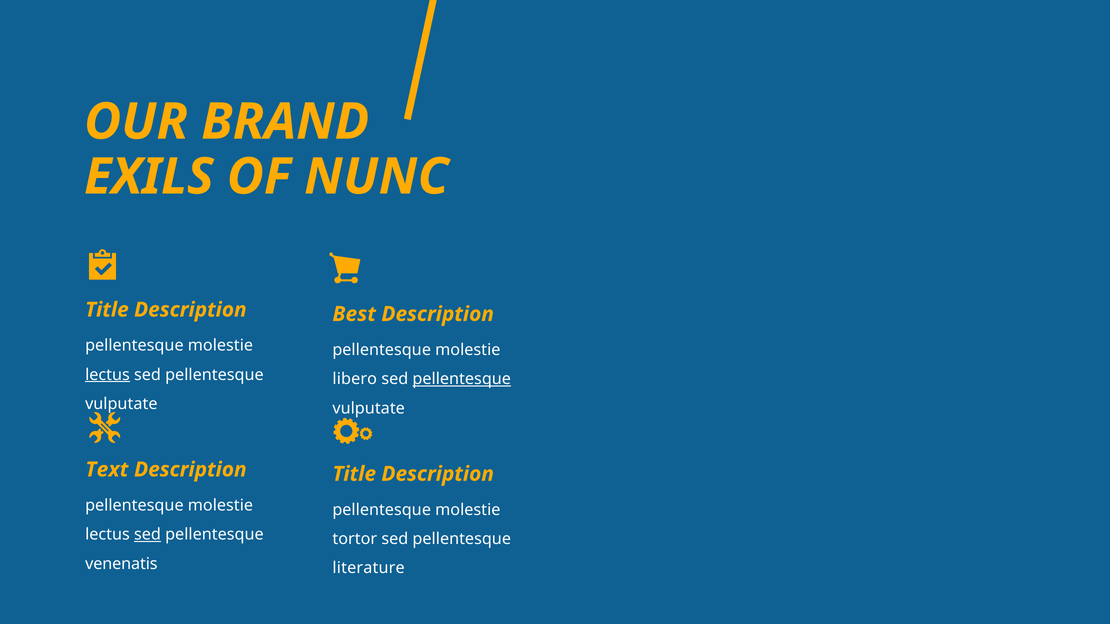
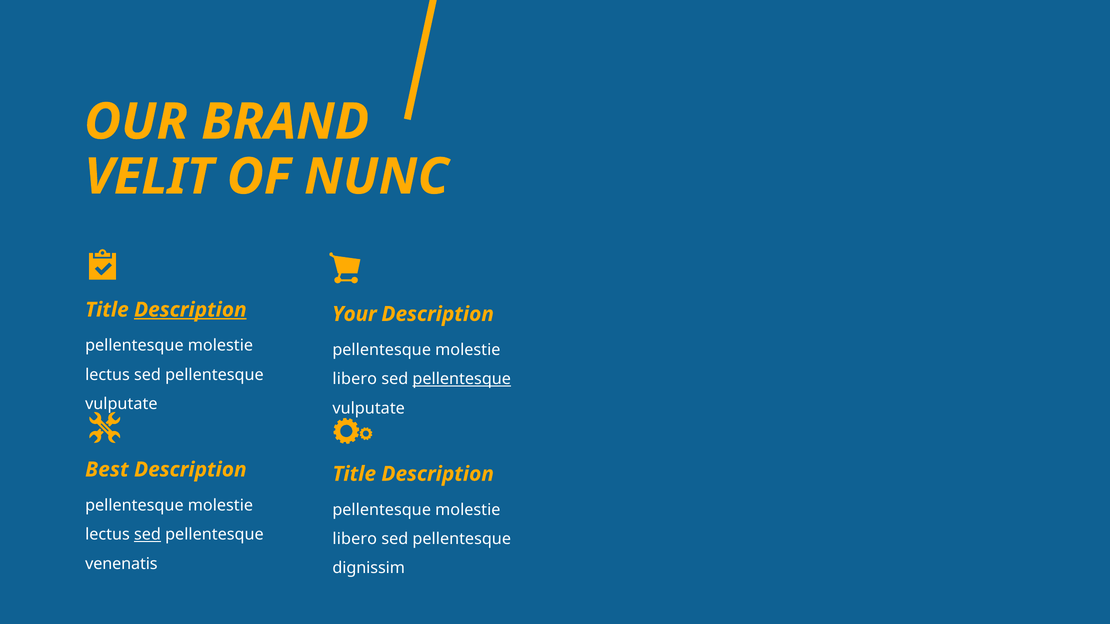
EXILS: EXILS -> VELIT
Description at (190, 310) underline: none -> present
Best: Best -> Your
lectus at (107, 375) underline: present -> none
Text: Text -> Best
tortor at (355, 539): tortor -> libero
literature: literature -> dignissim
